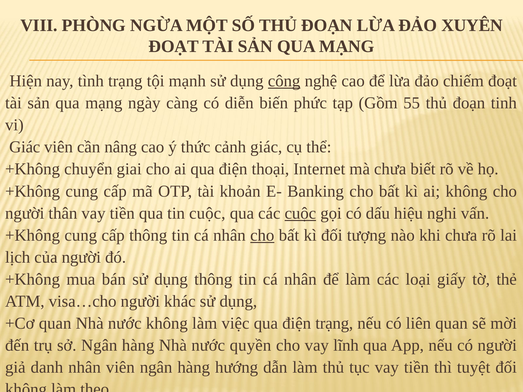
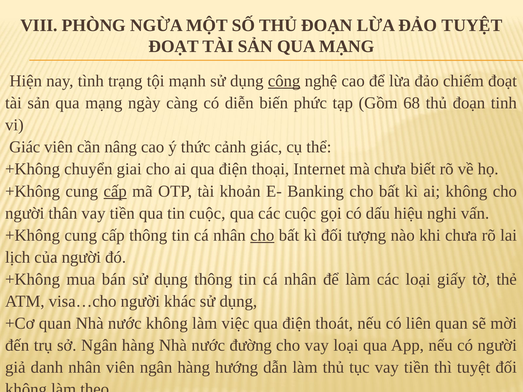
ĐẢO XUYÊN: XUYÊN -> TUYỆT
55: 55 -> 68
cấp at (115, 191) underline: none -> present
cuộc at (300, 213) underline: present -> none
điện trạng: trạng -> thoát
quyền: quyền -> đường
vay lĩnh: lĩnh -> loại
